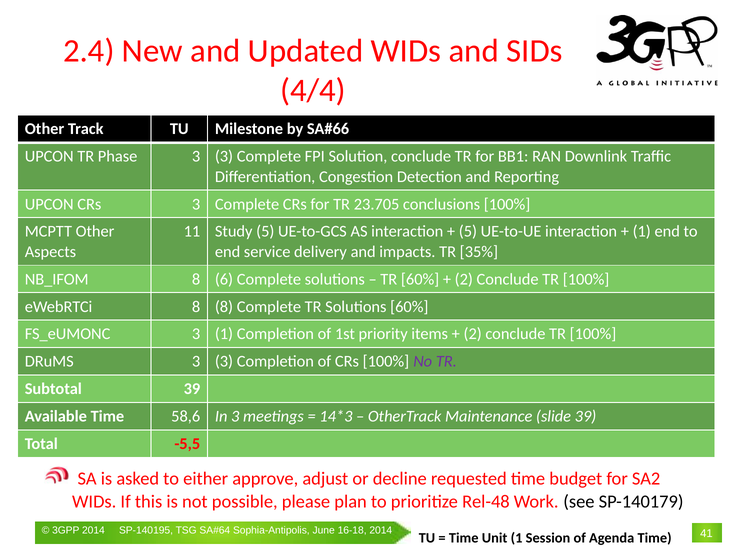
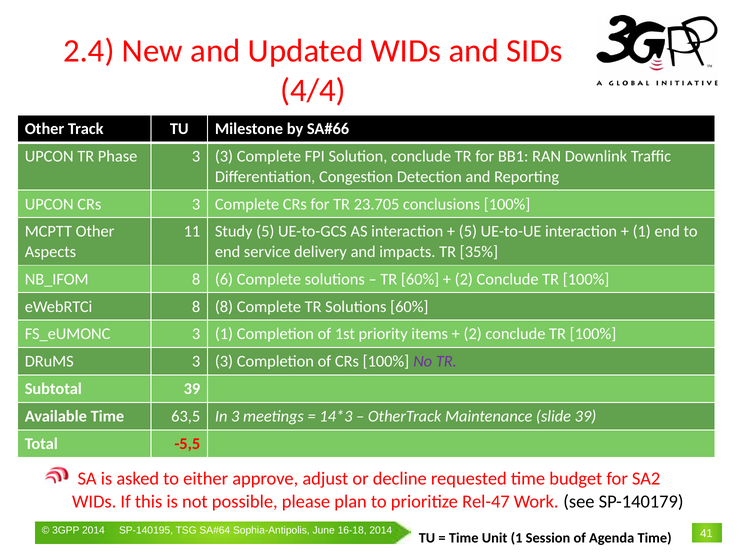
58,6: 58,6 -> 63,5
Rel-48: Rel-48 -> Rel-47
